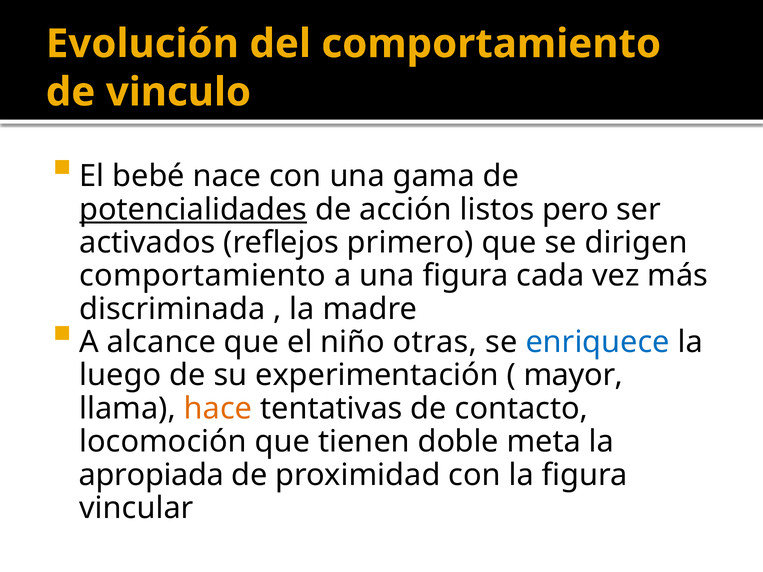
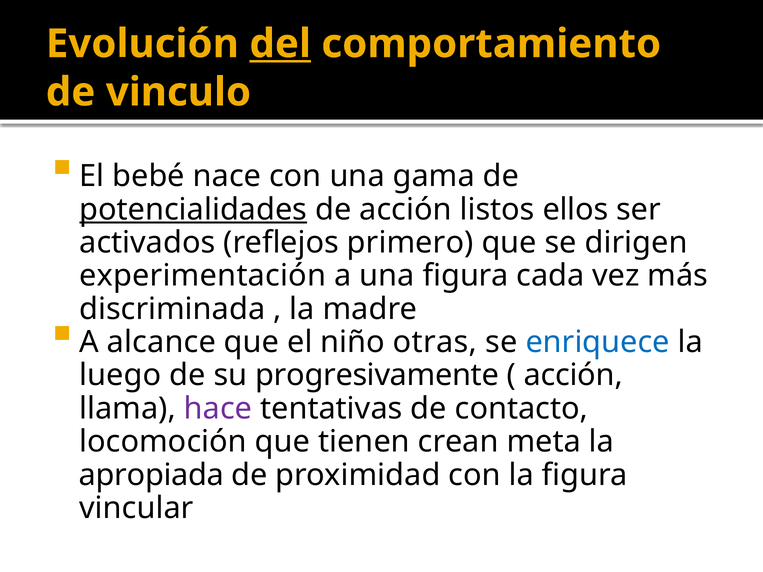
del underline: none -> present
pero: pero -> ellos
comportamiento at (203, 276): comportamiento -> experimentación
experimentación: experimentación -> progresivamente
mayor at (573, 376): mayor -> acción
hace colour: orange -> purple
doble: doble -> crean
